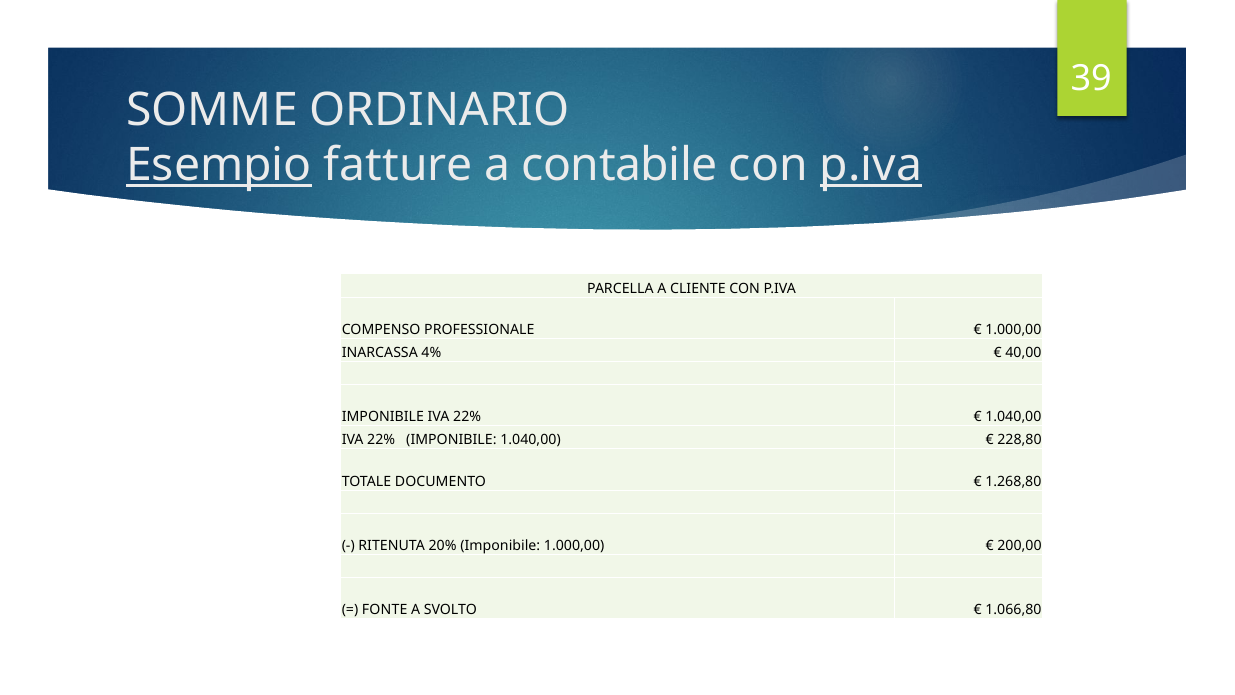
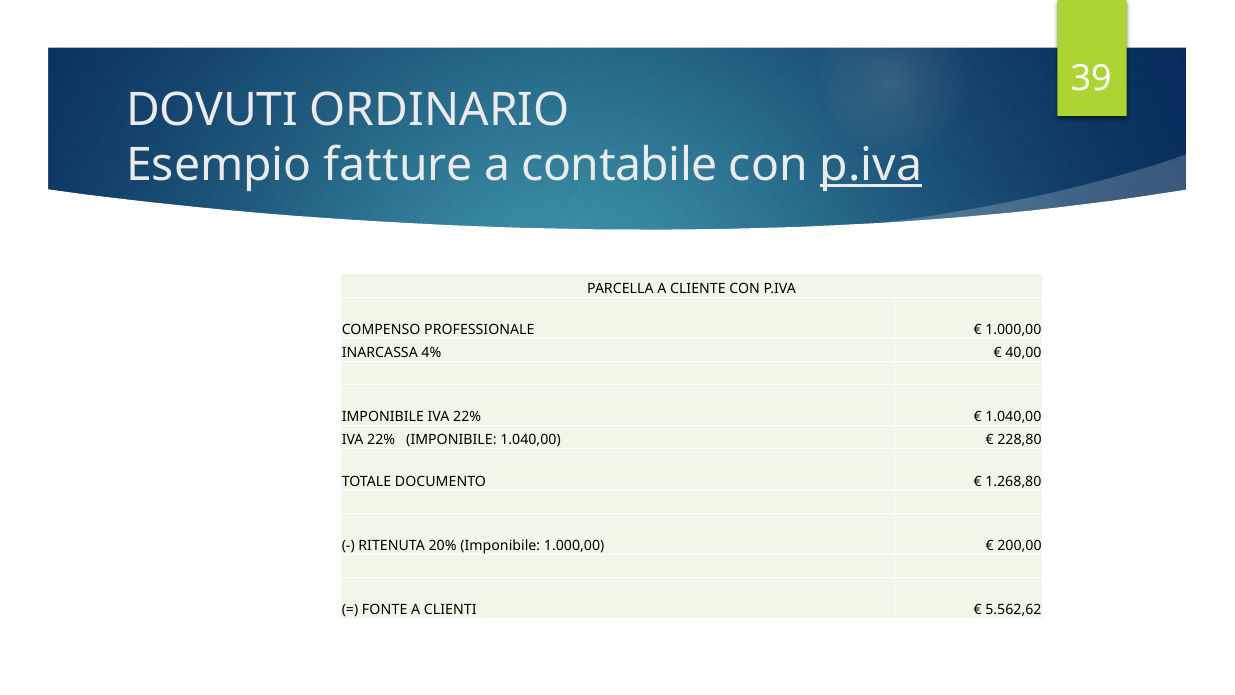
SOMME: SOMME -> DOVUTI
Esempio underline: present -> none
SVOLTO: SVOLTO -> CLIENTI
1.066,80: 1.066,80 -> 5.562,62
